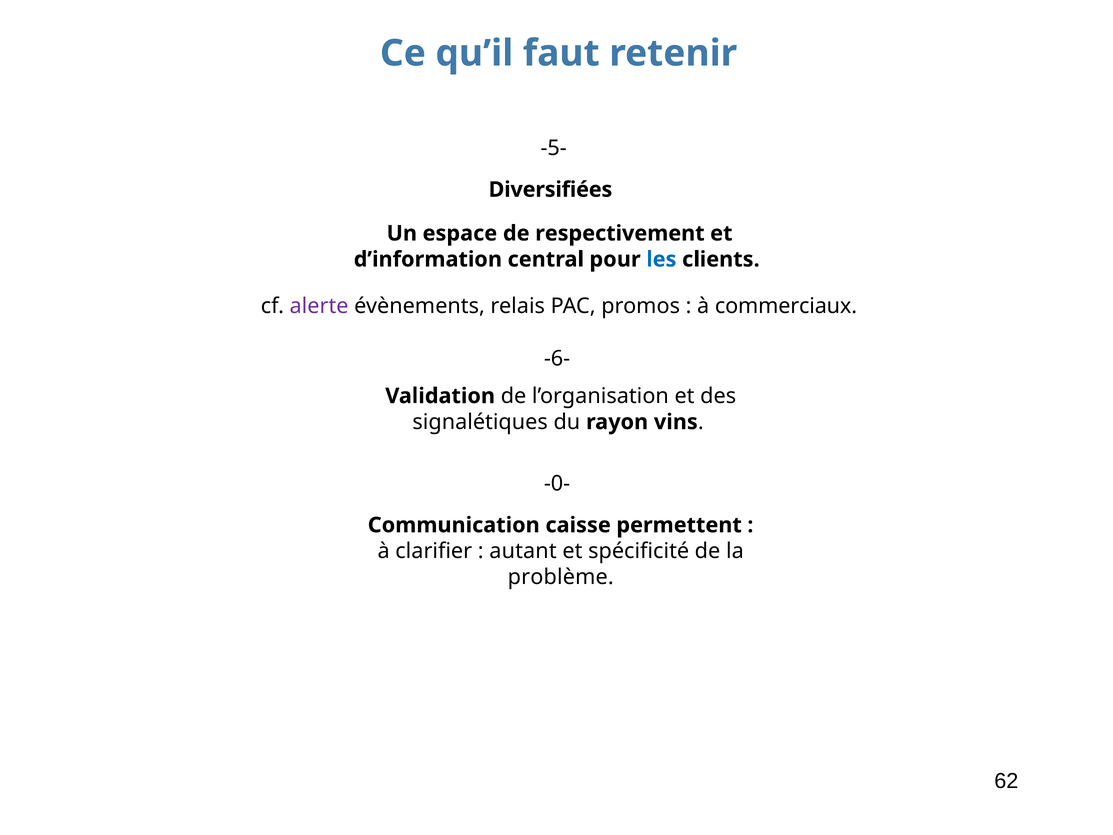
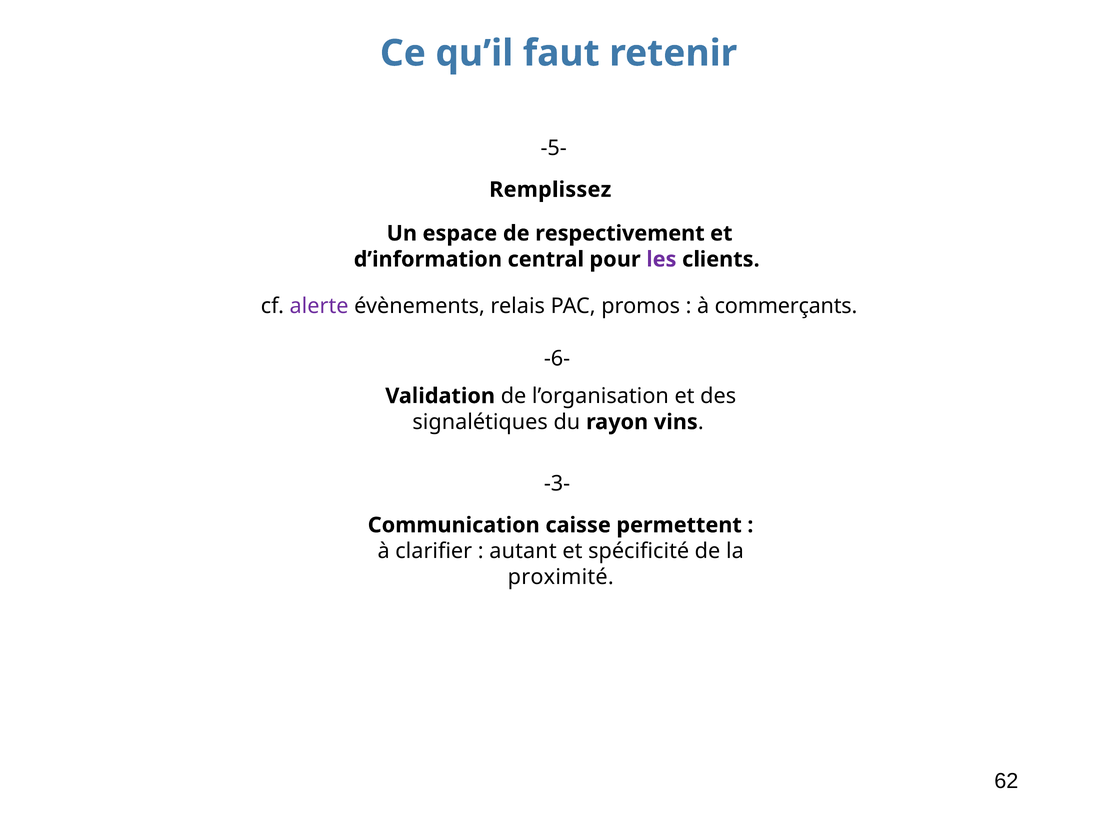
Diversifiées: Diversifiées -> Remplissez
les colour: blue -> purple
commerciaux: commerciaux -> commerçants
-0-: -0- -> -3-
problème: problème -> proximité
